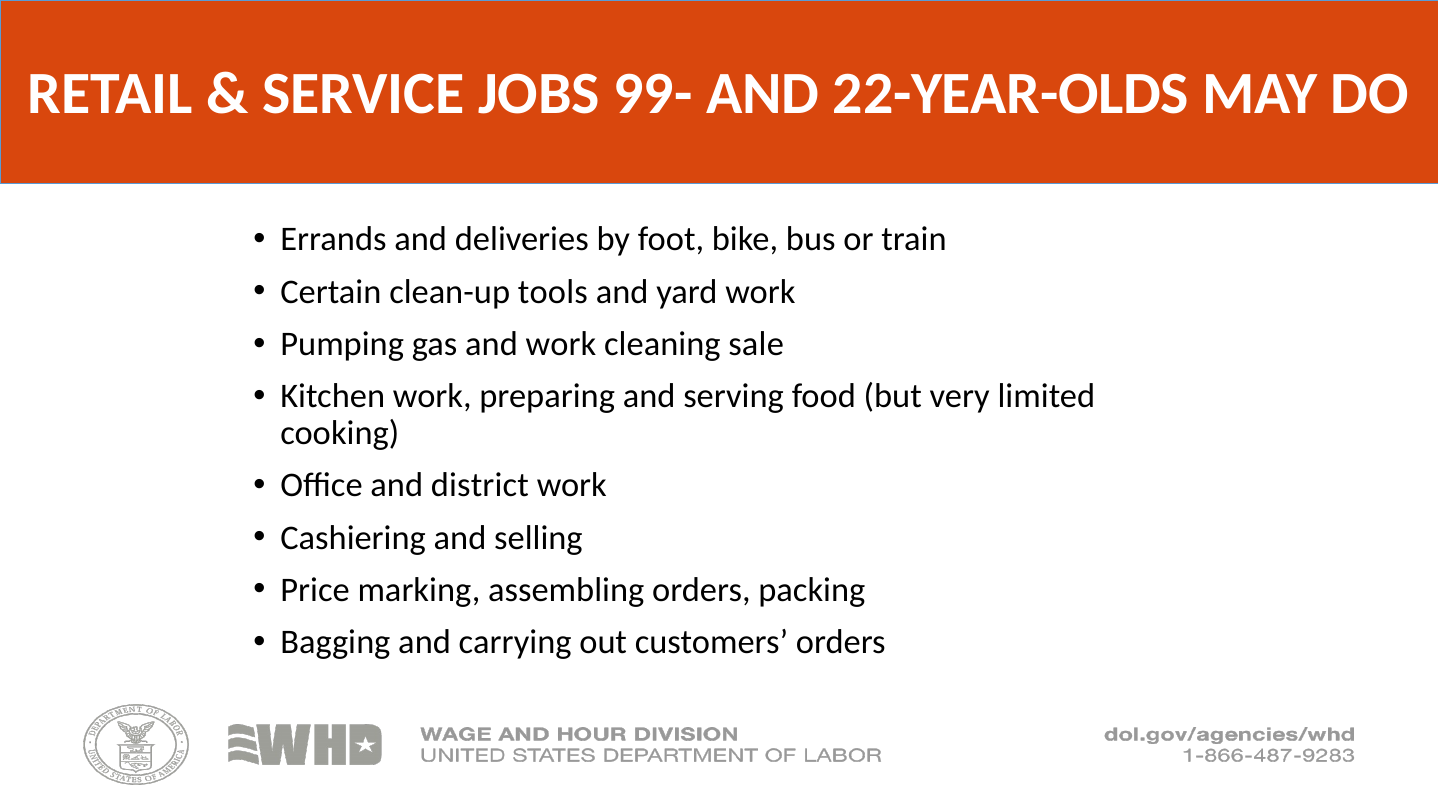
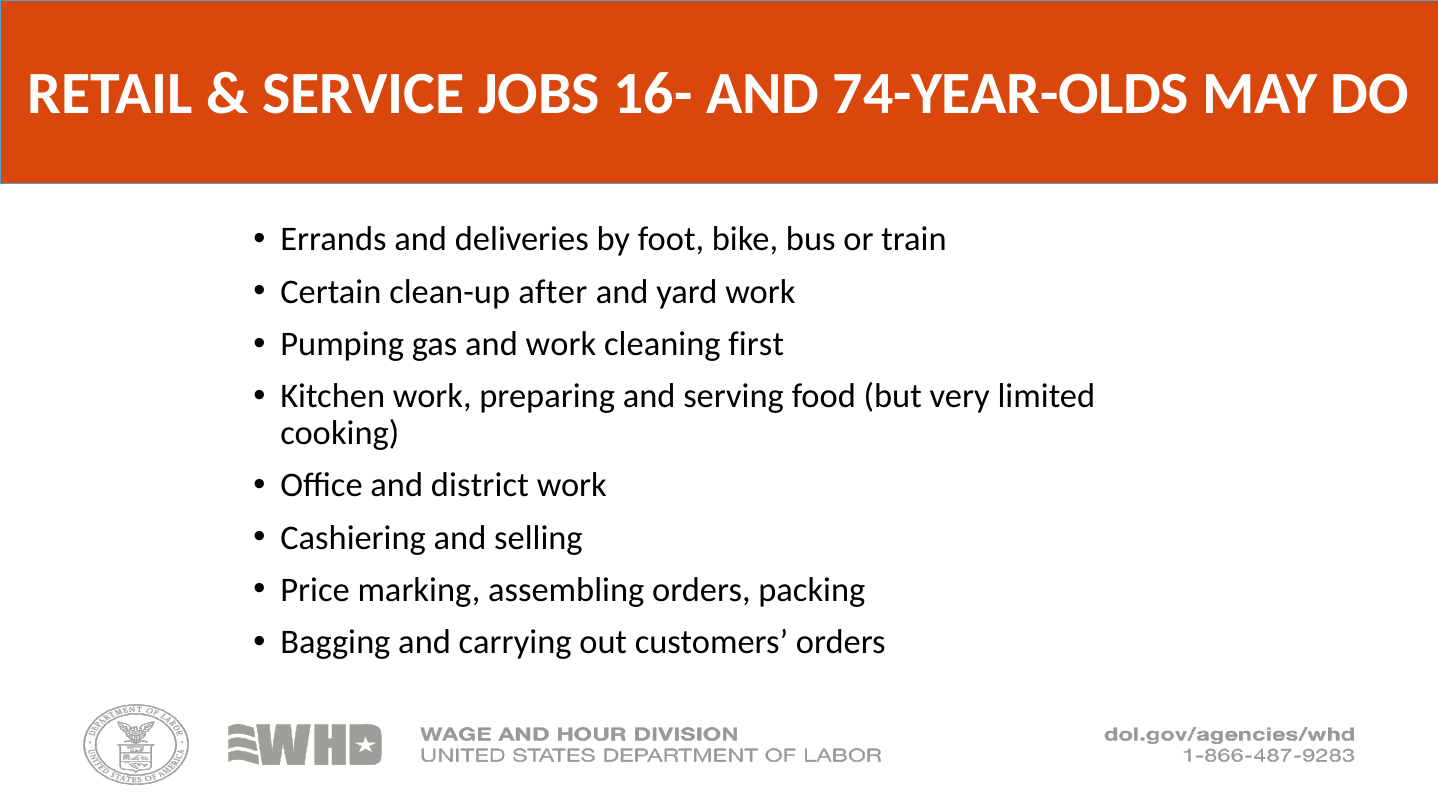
99-: 99- -> 16-
22-YEAR-OLDS: 22-YEAR-OLDS -> 74-YEAR-OLDS
tools: tools -> after
sale: sale -> first
